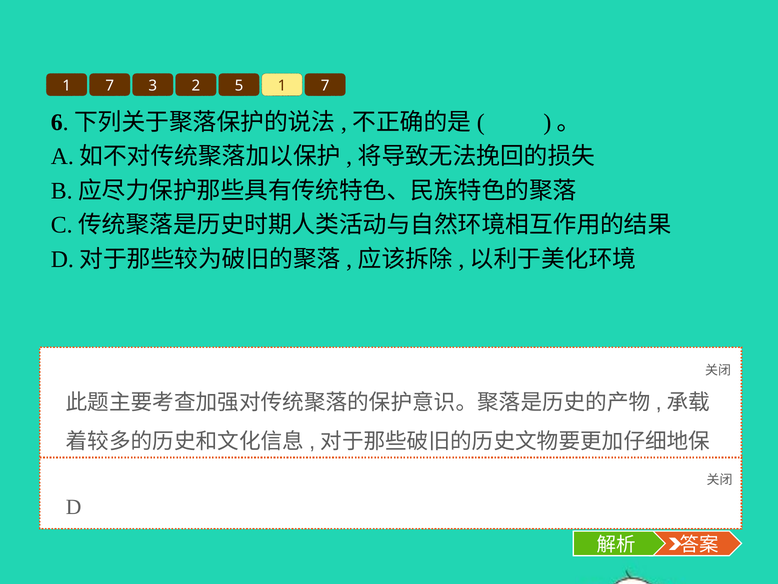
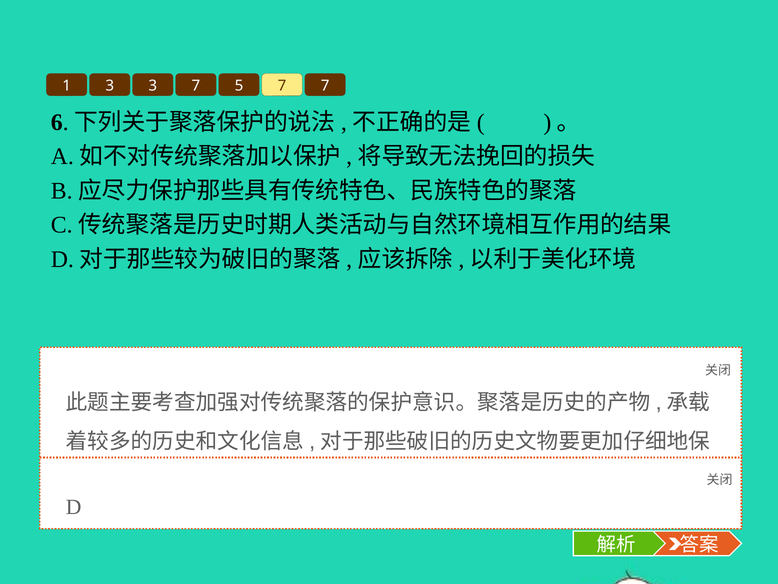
7 at (110, 86): 7 -> 3
3 2: 2 -> 7
5 1: 1 -> 7
